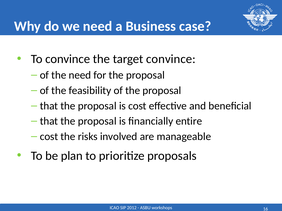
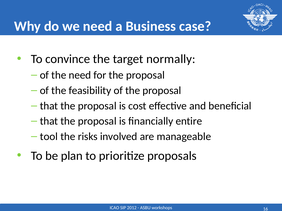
target convince: convince -> normally
cost at (49, 137): cost -> tool
